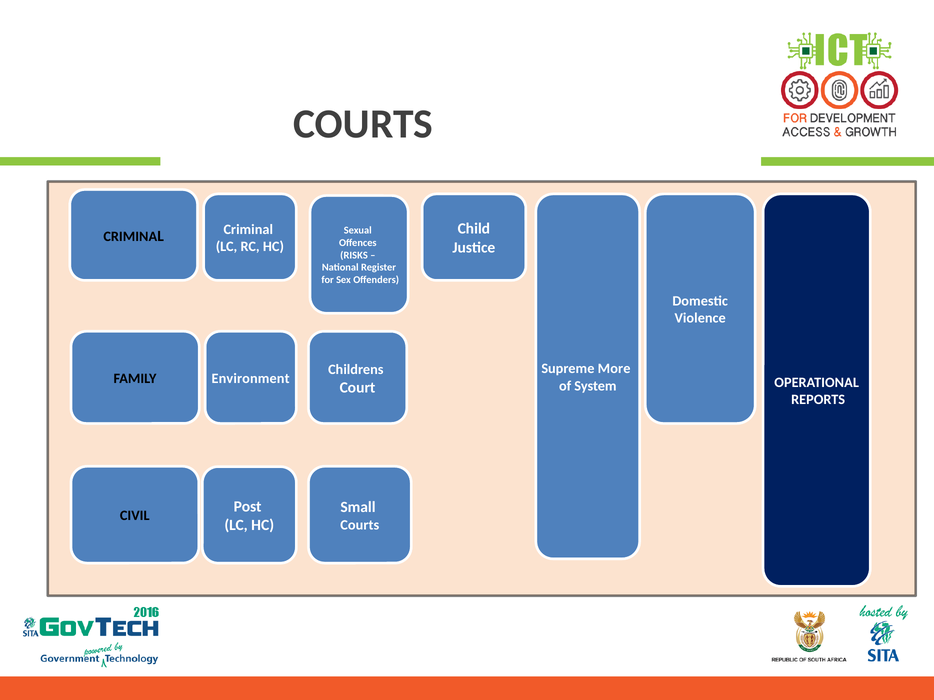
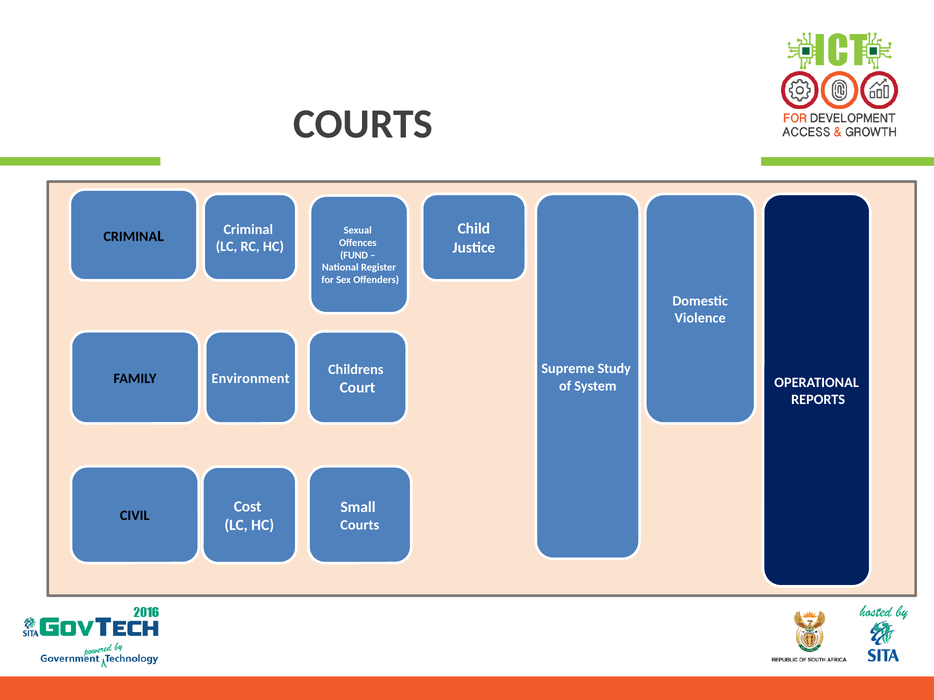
RISKS: RISKS -> FUND
More: More -> Study
Post: Post -> Cost
